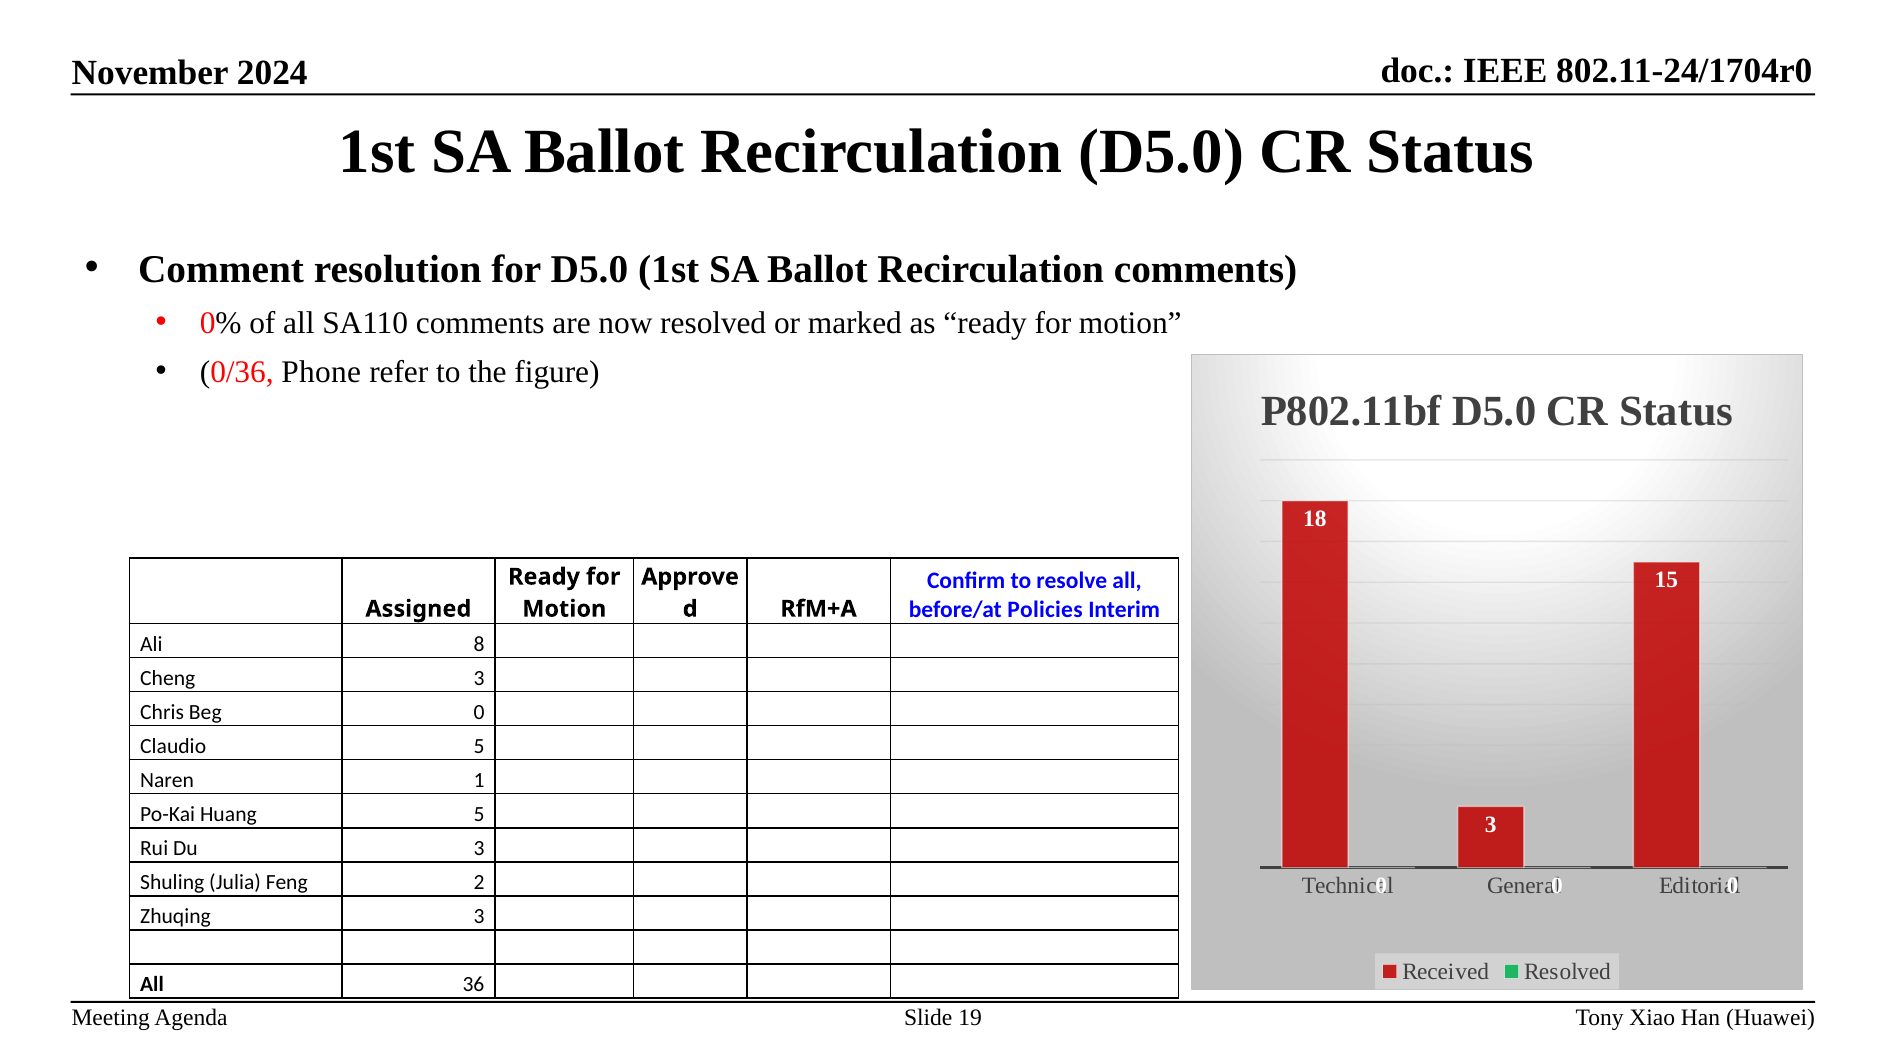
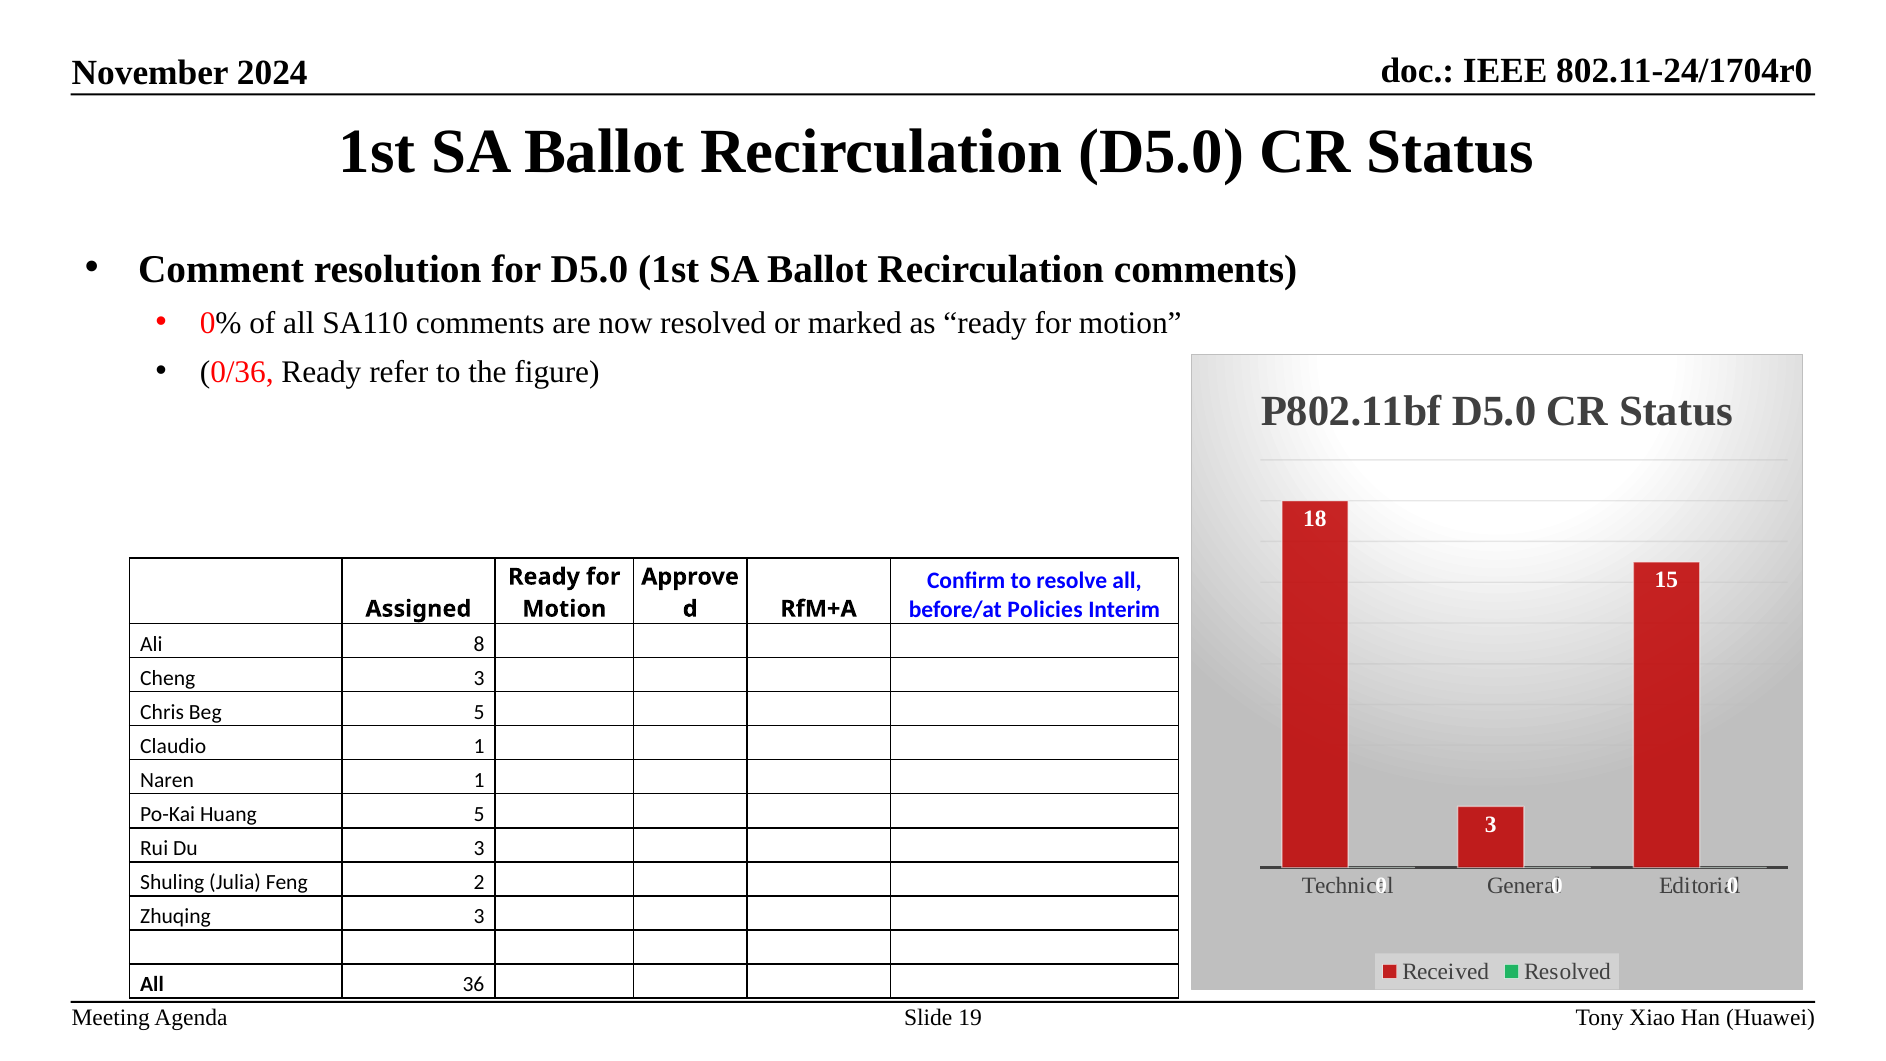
0/36 Phone: Phone -> Ready
Beg 0: 0 -> 5
Claudio 5: 5 -> 1
